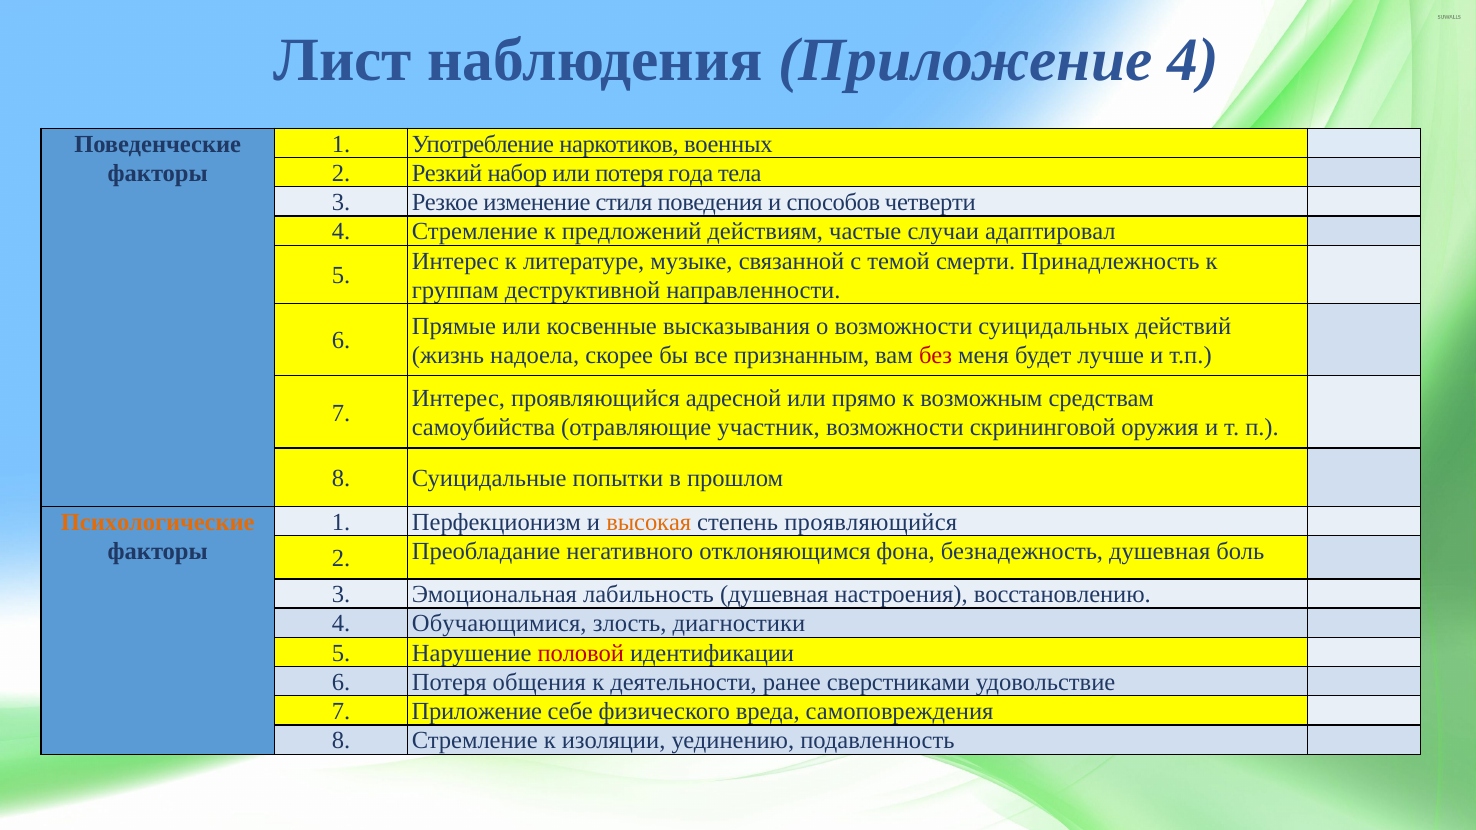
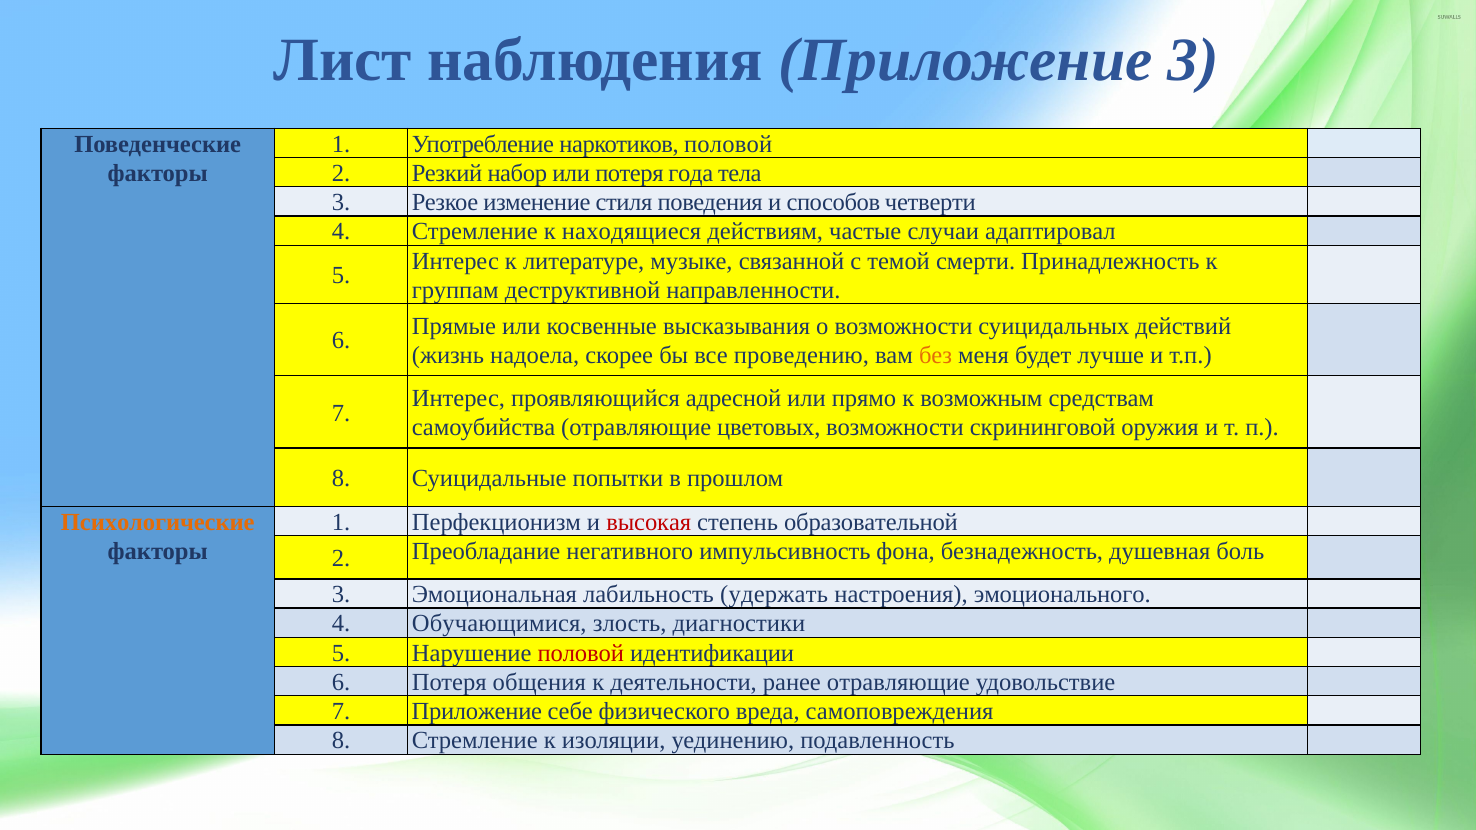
Приложение 4: 4 -> 3
наркотиков военных: военных -> половой
предложений: предложений -> находящиеся
признанным: признанным -> проведению
без colour: red -> orange
участник: участник -> цветовых
высокая colour: orange -> red
степень проявляющийся: проявляющийся -> образовательной
отклоняющимся: отклоняющимся -> импульсивность
лабильность душевная: душевная -> удержать
восстановлению: восстановлению -> эмоционального
ранее сверстниками: сверстниками -> отравляющие
